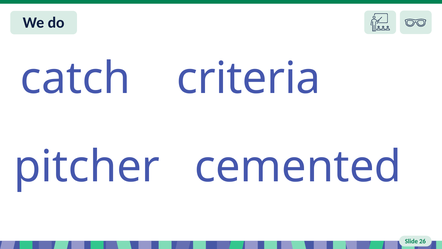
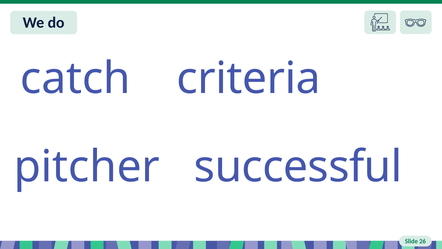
cemented: cemented -> successful
